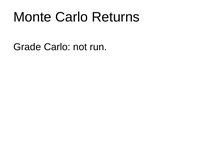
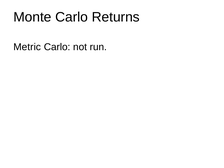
Grade: Grade -> Metric
